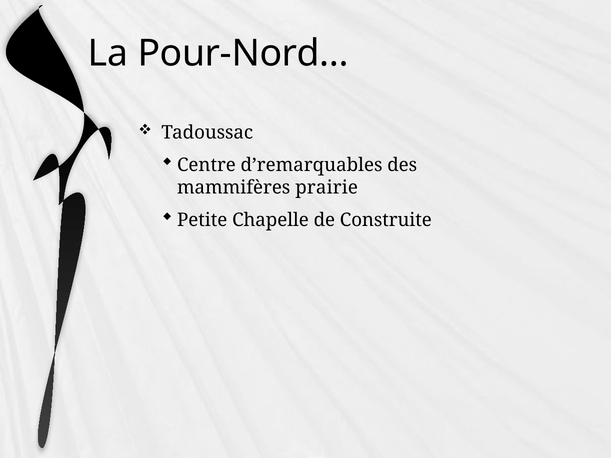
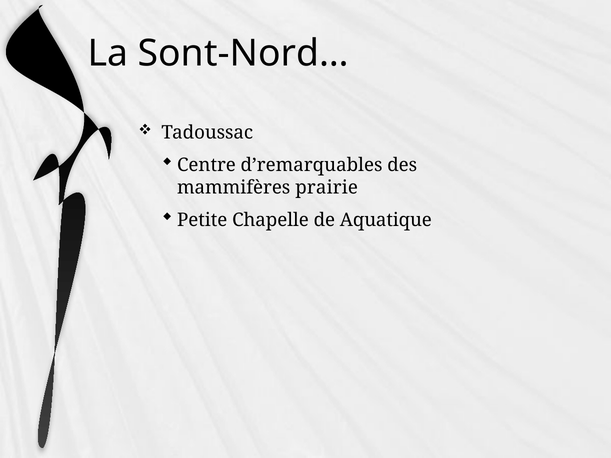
Pour-Nord…: Pour-Nord… -> Sont-Nord…
Construite: Construite -> Aquatique
